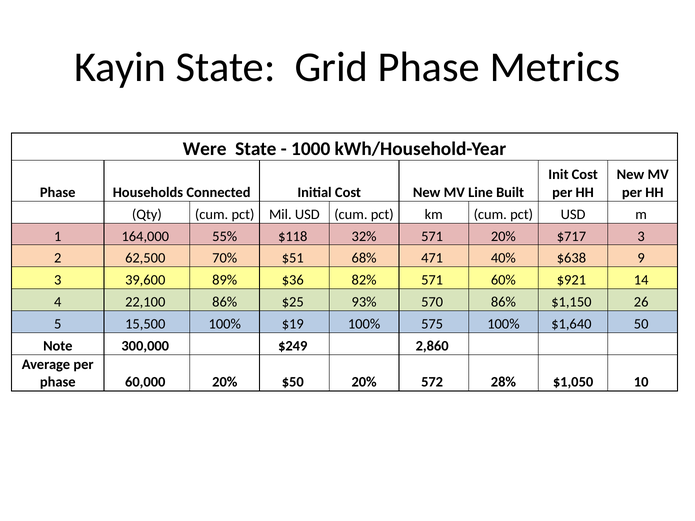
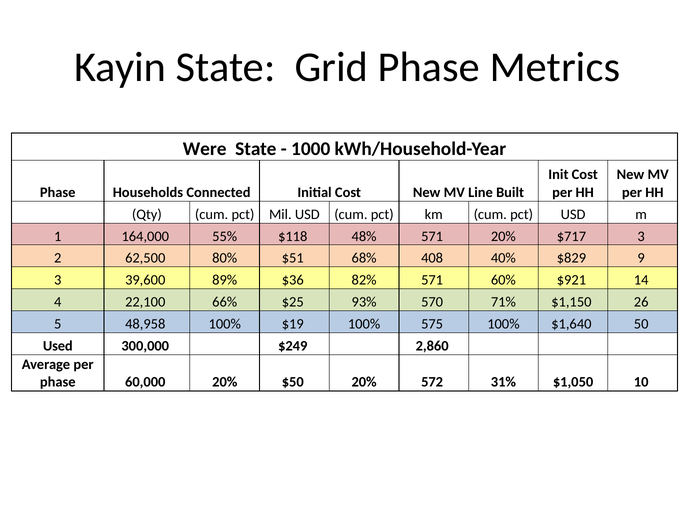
32%: 32% -> 48%
70%: 70% -> 80%
471: 471 -> 408
$638: $638 -> $829
22,100 86%: 86% -> 66%
570 86%: 86% -> 71%
15,500: 15,500 -> 48,958
Note: Note -> Used
28%: 28% -> 31%
